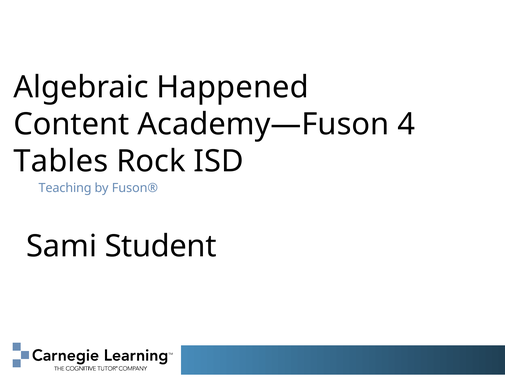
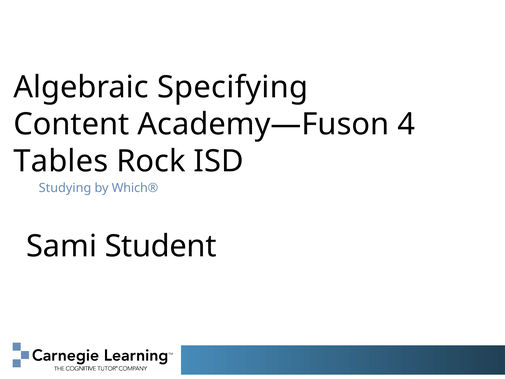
Happened: Happened -> Specifying
Teaching: Teaching -> Studying
Fuson®: Fuson® -> Which®
